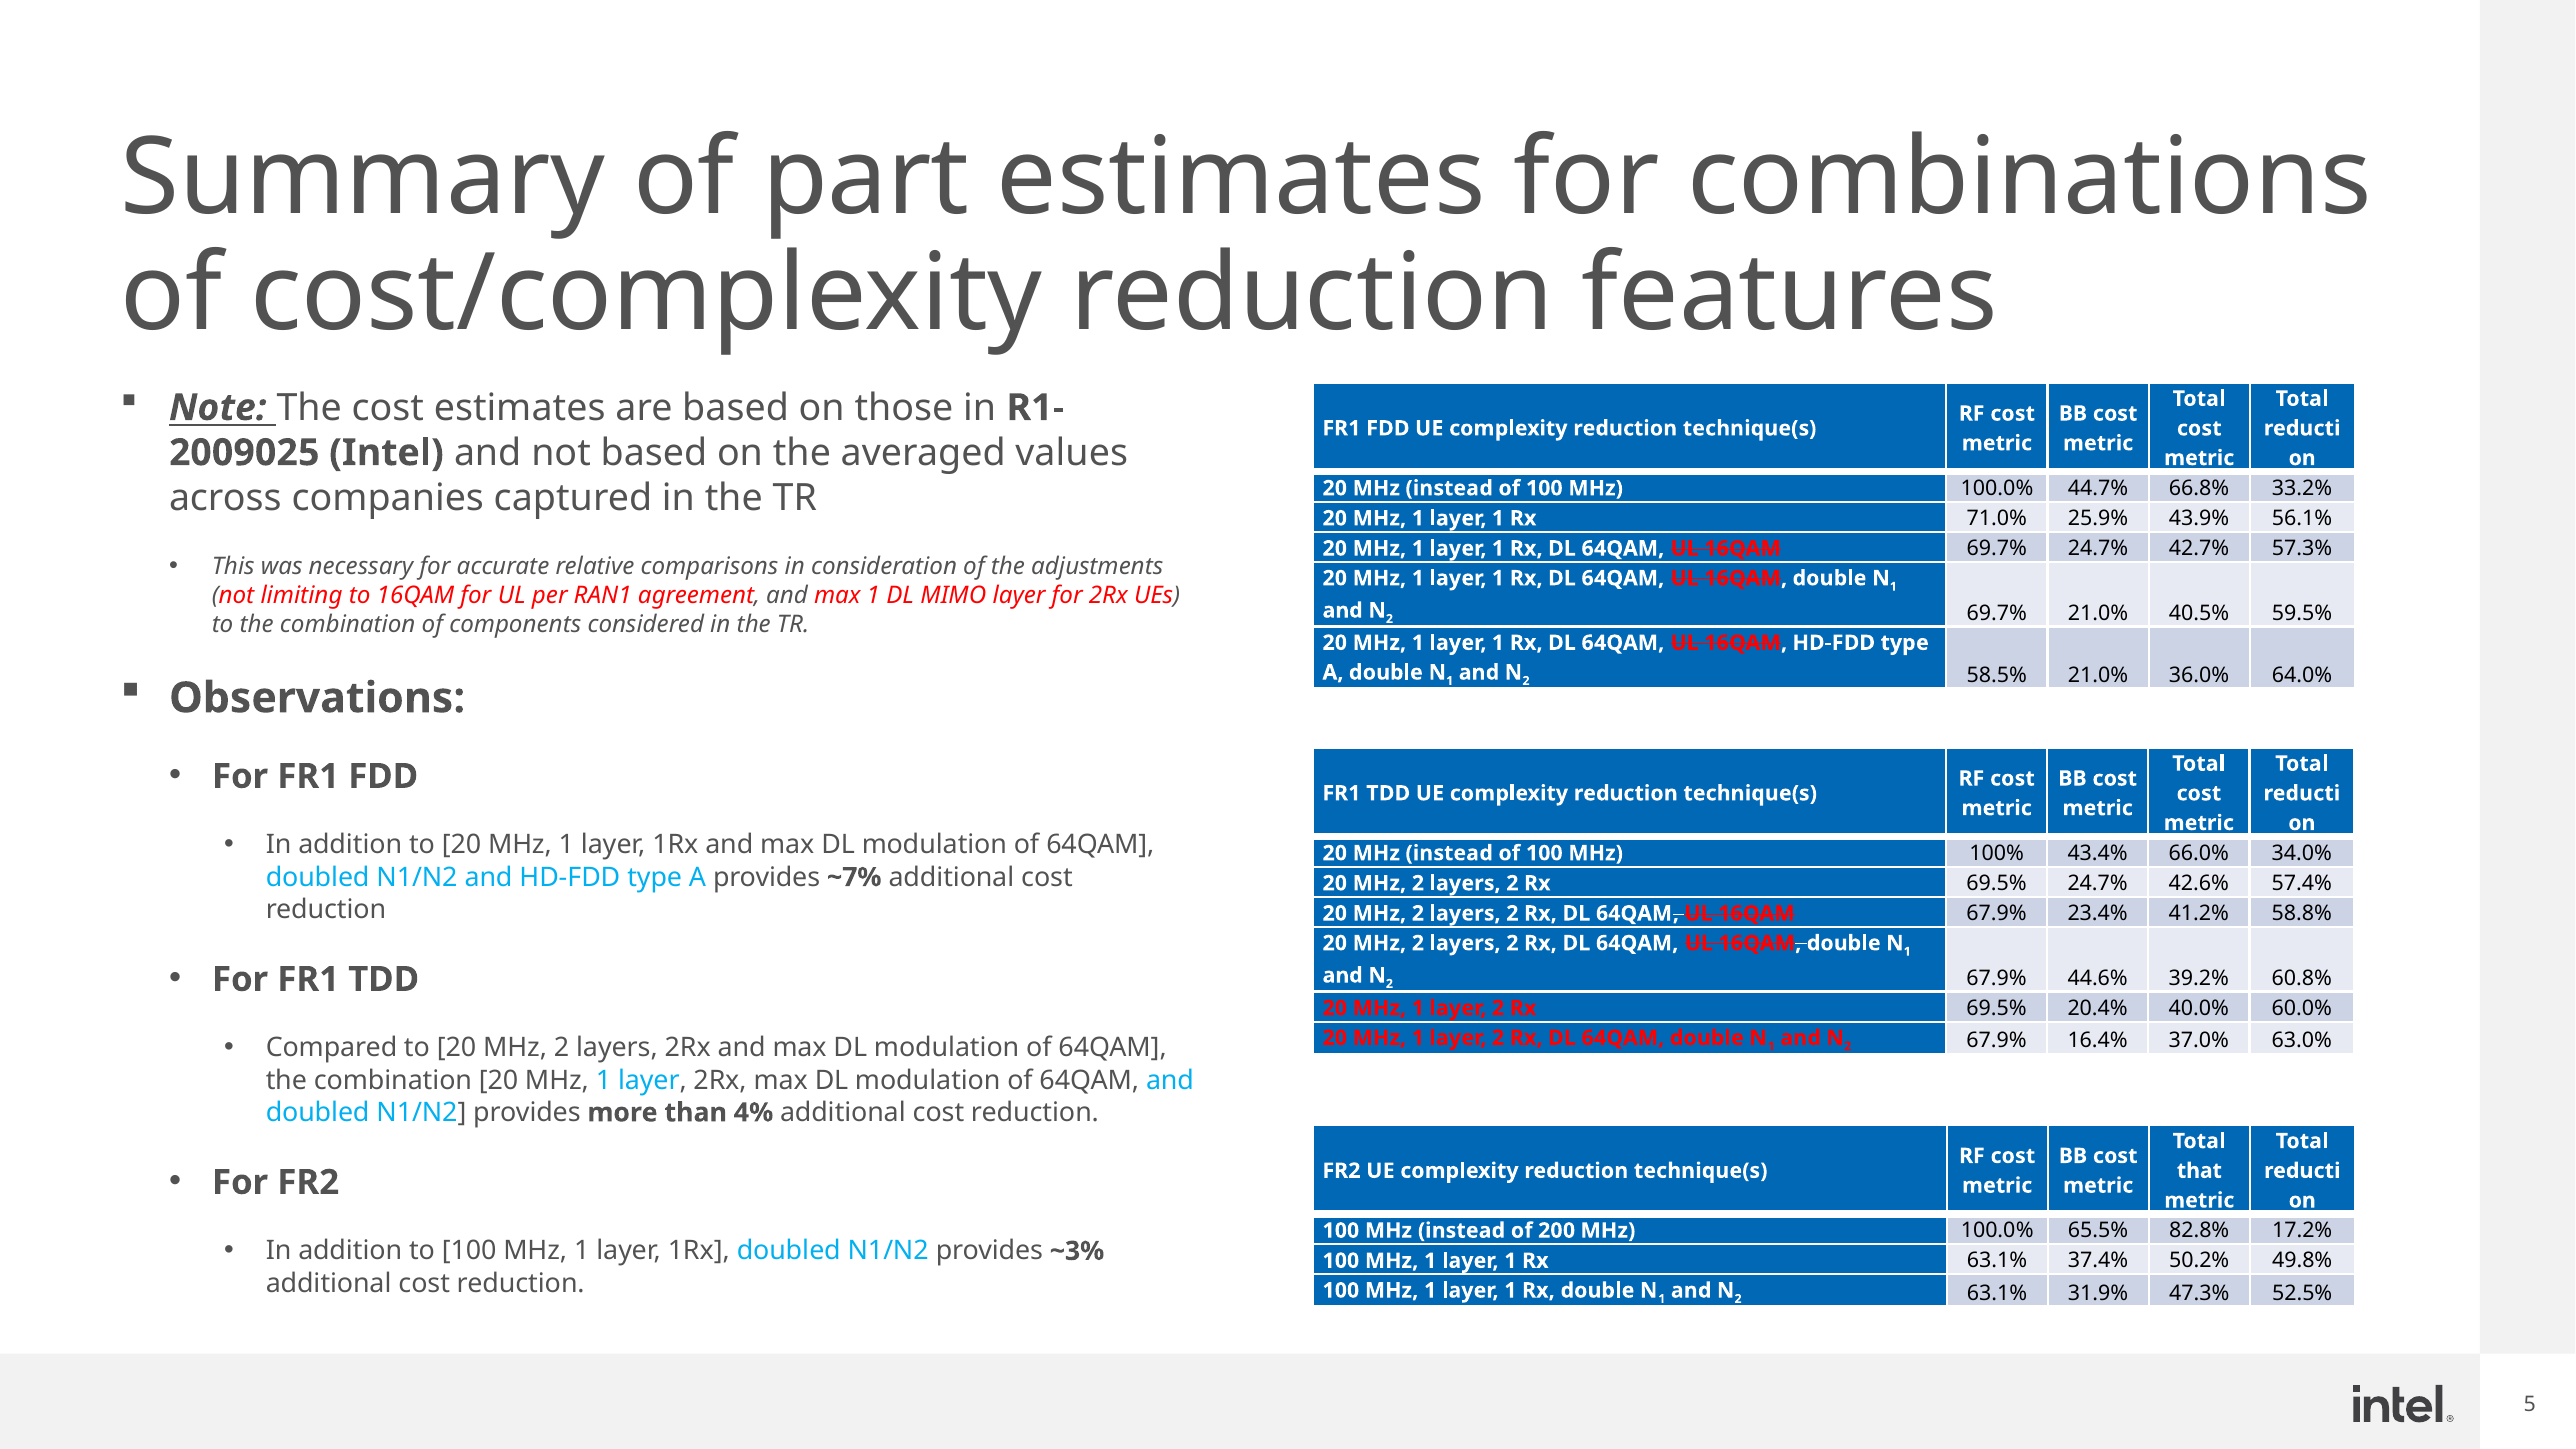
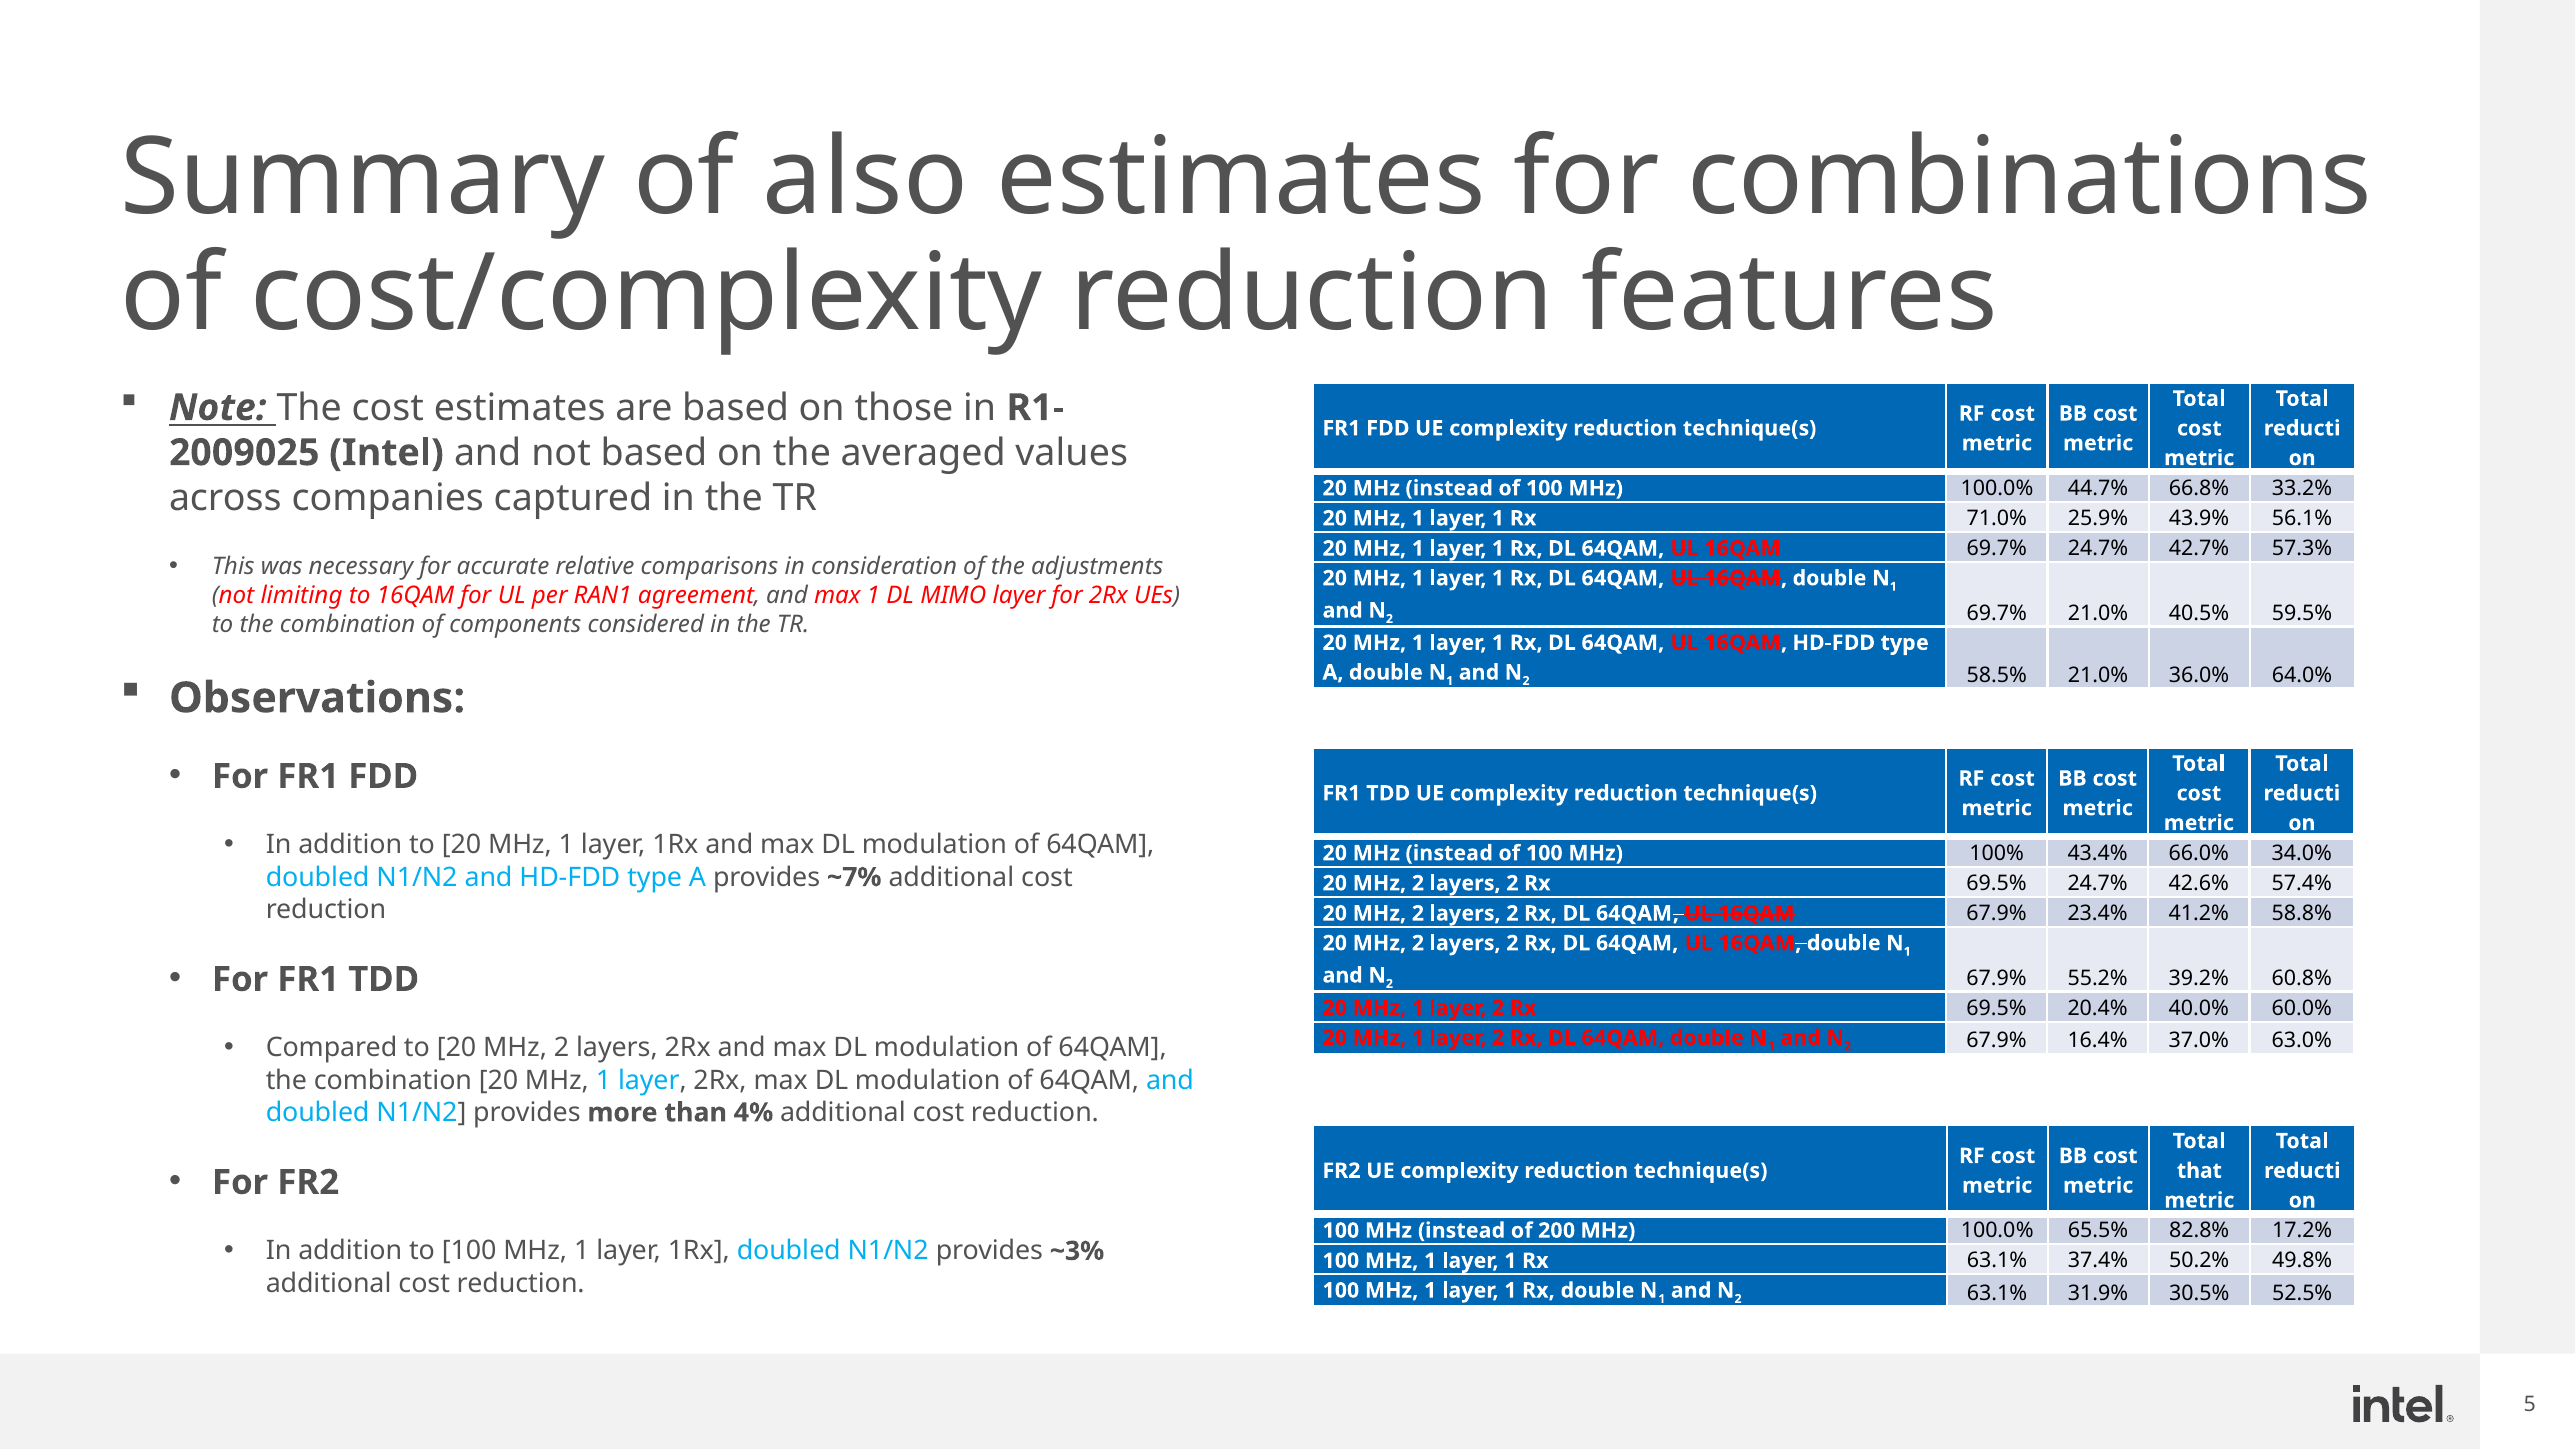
part: part -> also
44.6%: 44.6% -> 55.2%
47.3%: 47.3% -> 30.5%
